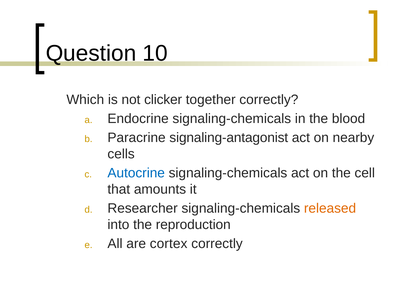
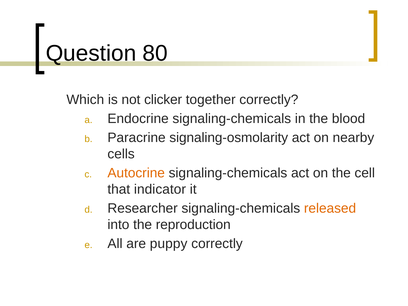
10: 10 -> 80
signaling-antagonist: signaling-antagonist -> signaling-osmolarity
Autocrine colour: blue -> orange
amounts: amounts -> indicator
cortex: cortex -> puppy
